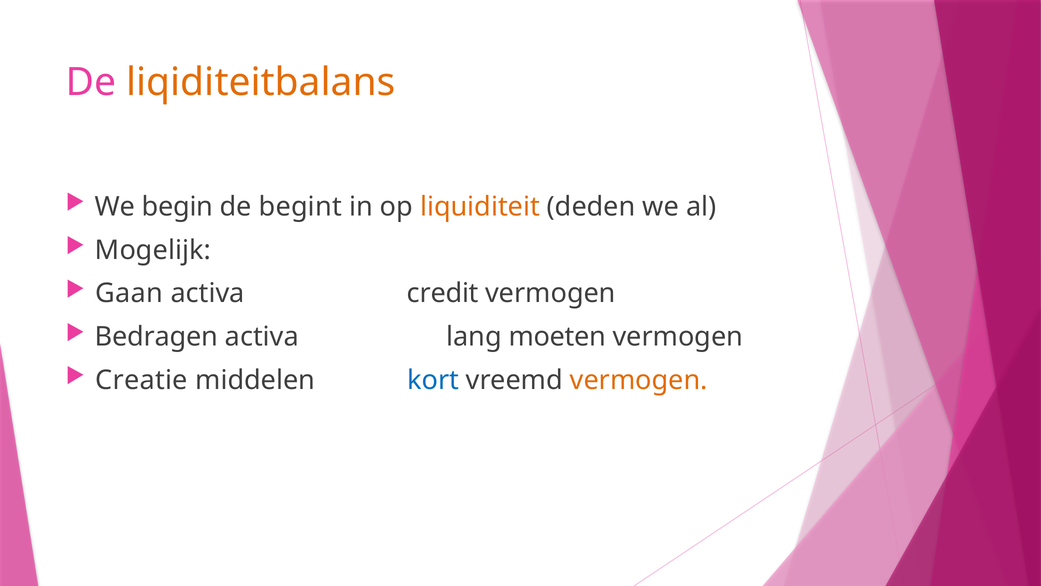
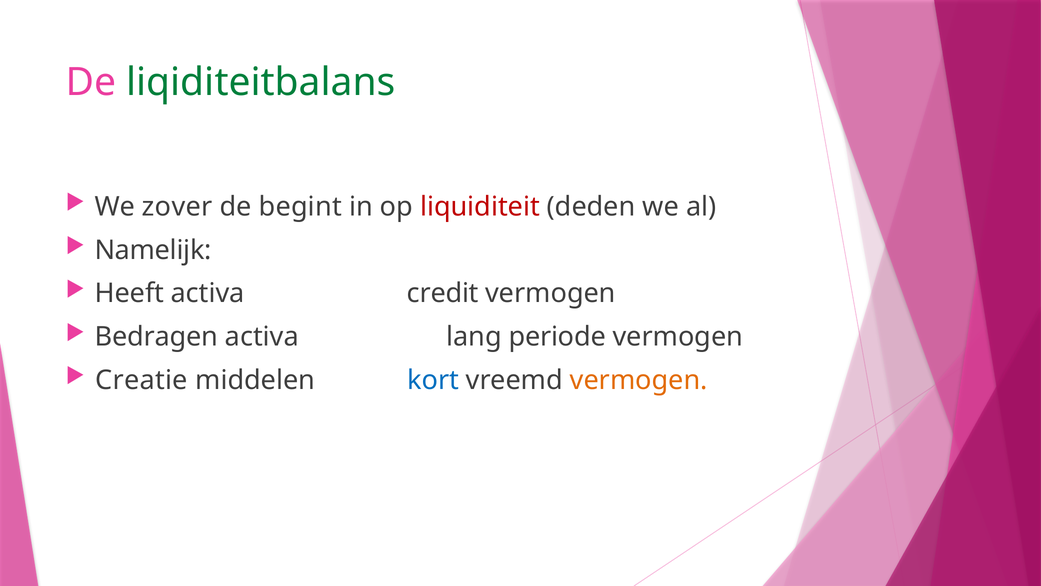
liqiditeitbalans colour: orange -> green
begin: begin -> zover
liquiditeit colour: orange -> red
Mogelijk: Mogelijk -> Namelijk
Gaan: Gaan -> Heeft
moeten: moeten -> periode
